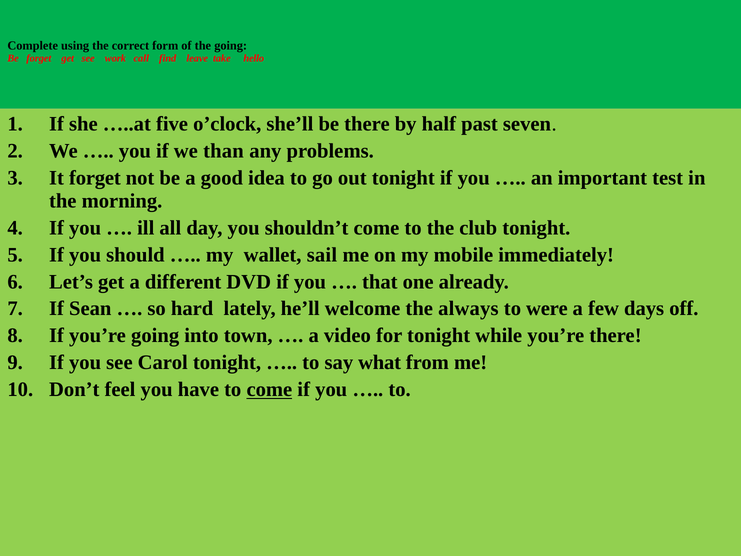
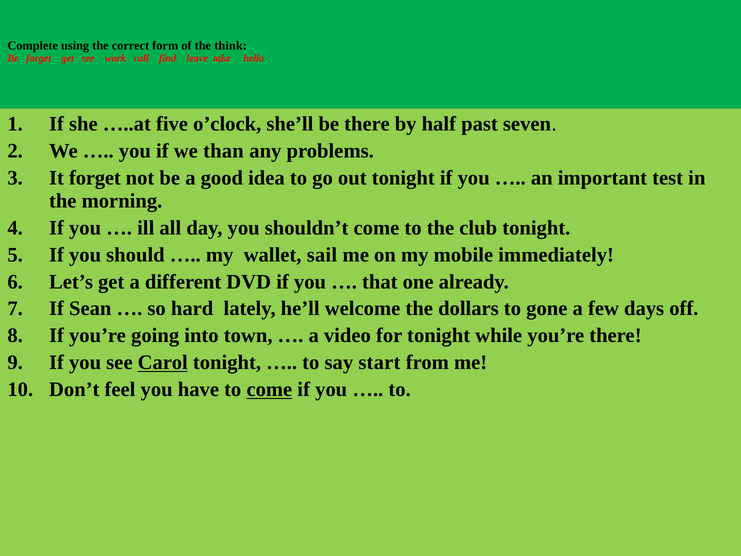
the going: going -> think
always: always -> dollars
were: were -> gone
Carol underline: none -> present
what: what -> start
